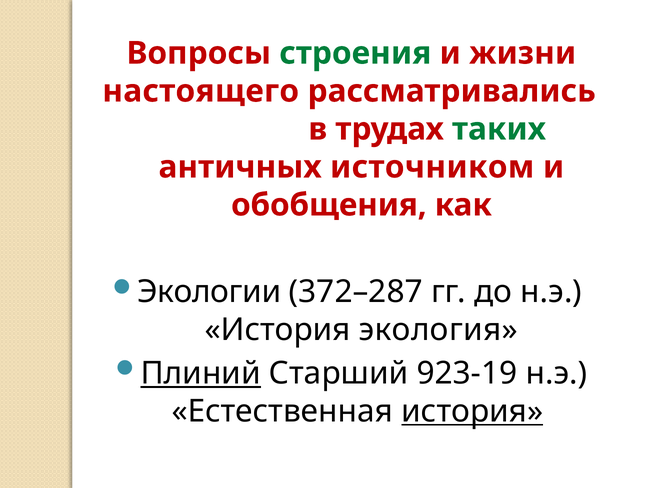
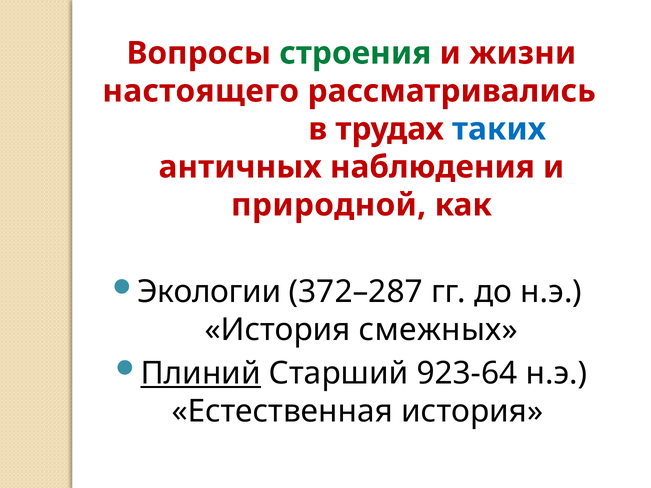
таких colour: green -> blue
источником: источником -> наблюдения
обобщения: обобщения -> природной
экология: экология -> смежных
923-19: 923-19 -> 923-64
история at (472, 411) underline: present -> none
